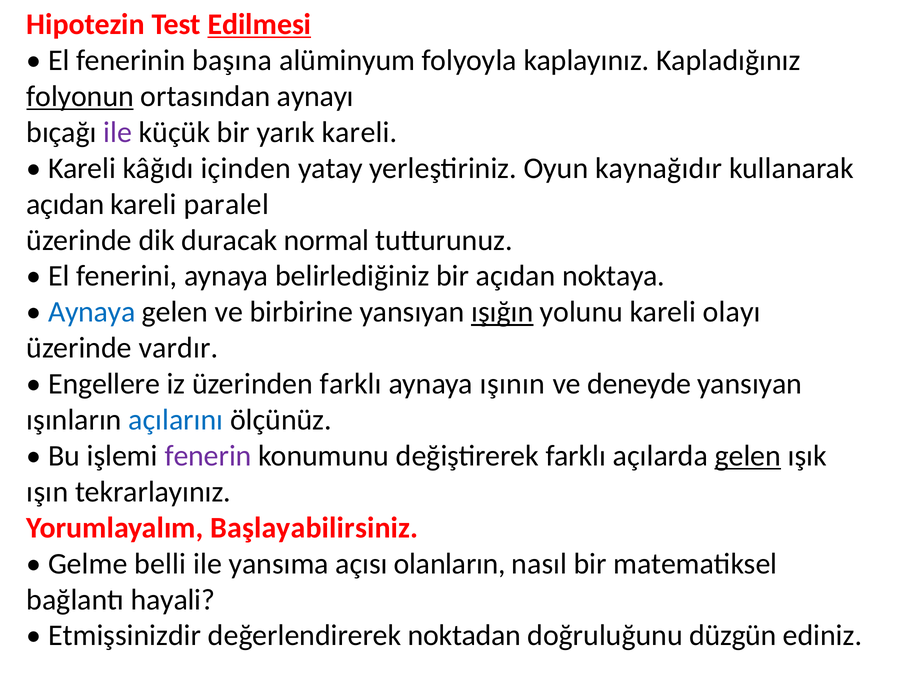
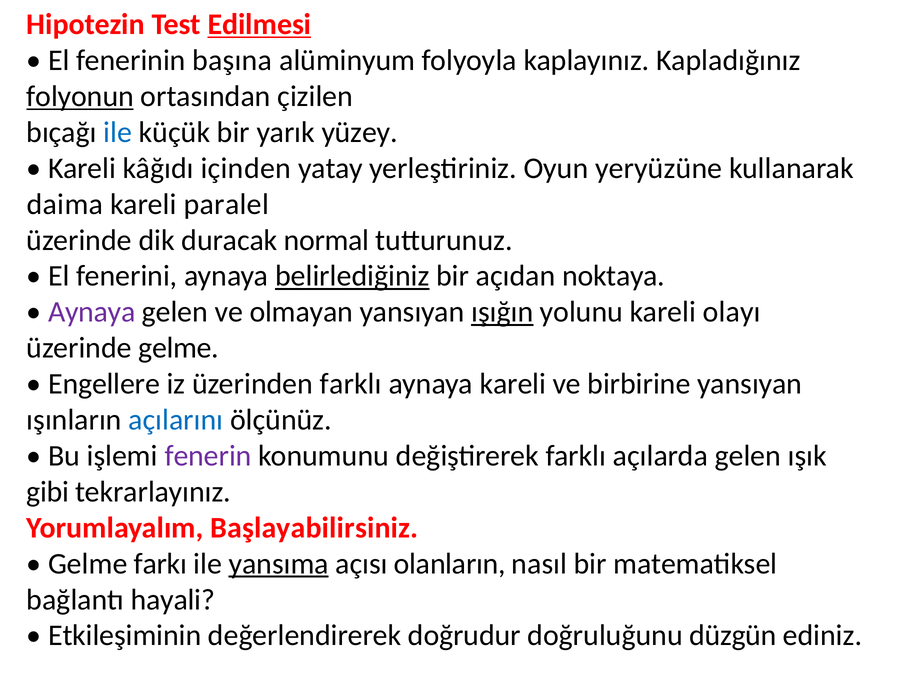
aynayı: aynayı -> çizilen
ile at (118, 132) colour: purple -> blue
yarık kareli: kareli -> yüzey
kaynağıdır: kaynağıdır -> yeryüzüne
açıdan at (65, 204): açıdan -> daima
belirlediğiniz underline: none -> present
Aynaya at (92, 312) colour: blue -> purple
birbirine: birbirine -> olmayan
üzerinde vardır: vardır -> gelme
aynaya ışının: ışının -> kareli
deneyde: deneyde -> birbirine
gelen at (748, 455) underline: present -> none
ışın: ışın -> gibi
belli: belli -> farkı
yansıma underline: none -> present
Etmişsinizdir: Etmişsinizdir -> Etkileşiminin
noktadan: noktadan -> doğrudur
